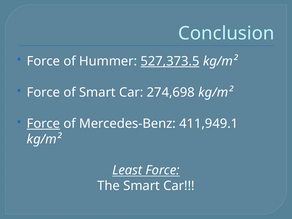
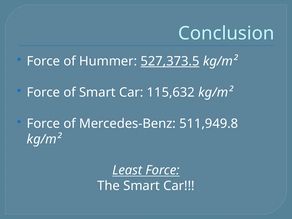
274,698: 274,698 -> 115,632
Force at (43, 124) underline: present -> none
411,949.1: 411,949.1 -> 511,949.8
